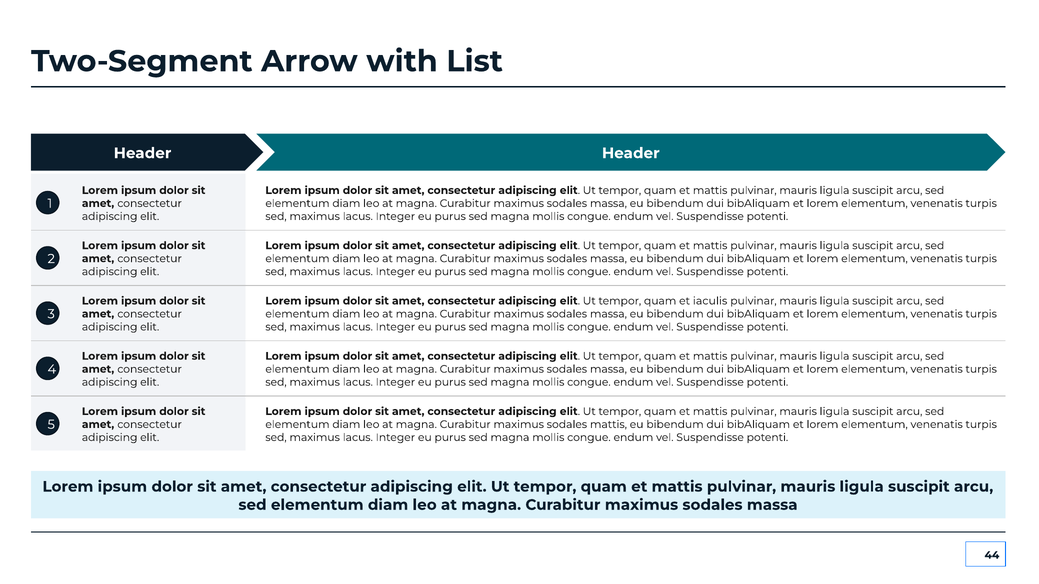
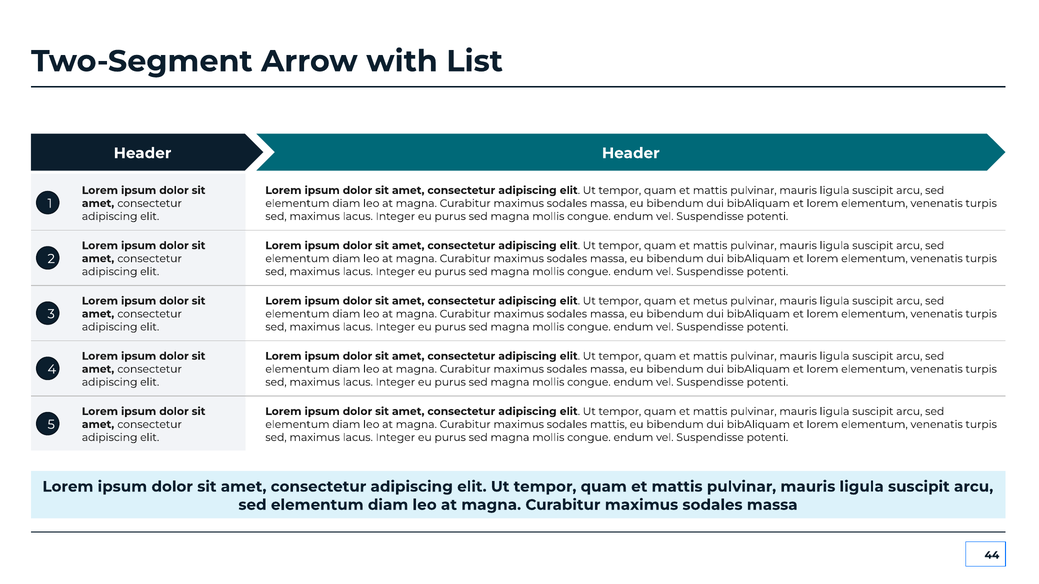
iaculis: iaculis -> metus
